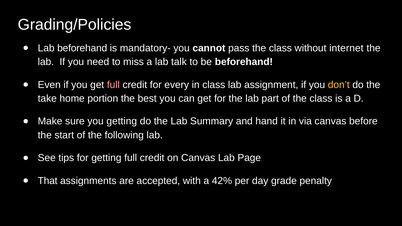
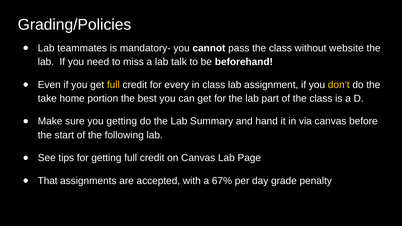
Lab beforehand: beforehand -> teammates
internet: internet -> website
full at (113, 85) colour: pink -> yellow
42%: 42% -> 67%
